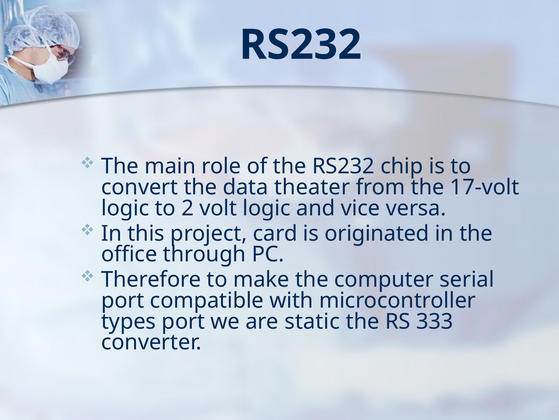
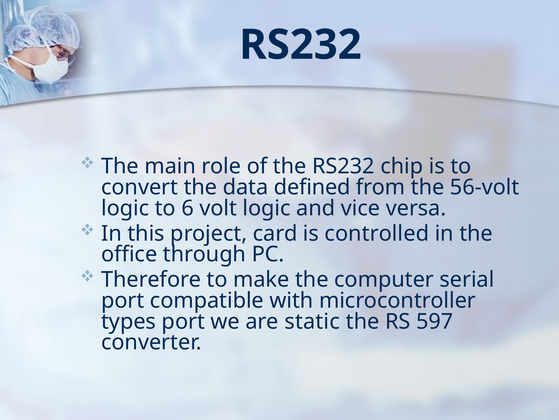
theater: theater -> defined
17-volt: 17-volt -> 56-volt
2: 2 -> 6
originated: originated -> controlled
333: 333 -> 597
